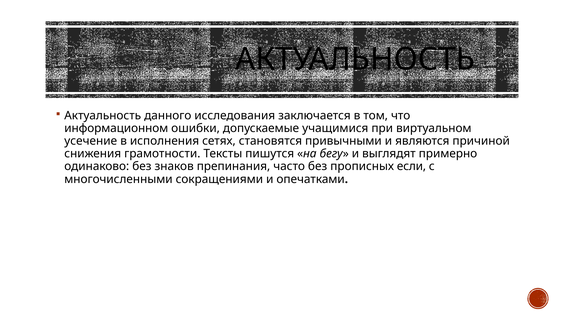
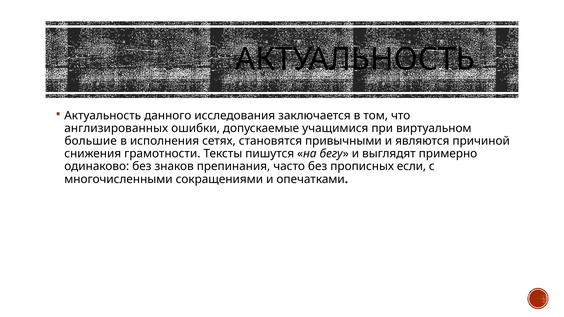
информационном: информационном -> англизированных
усечение: усечение -> большие
